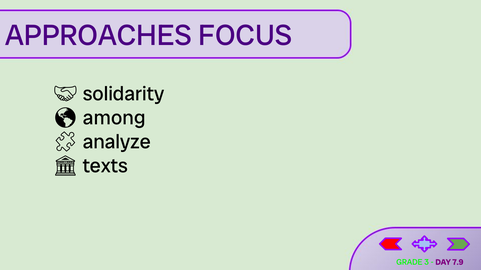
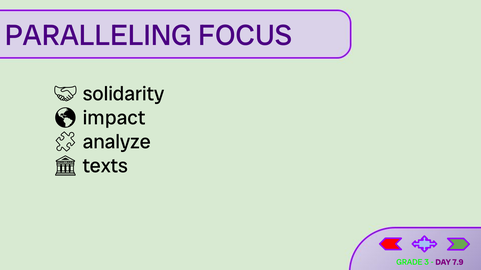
APPROACHES: APPROACHES -> PARALLELING
among: among -> impact
